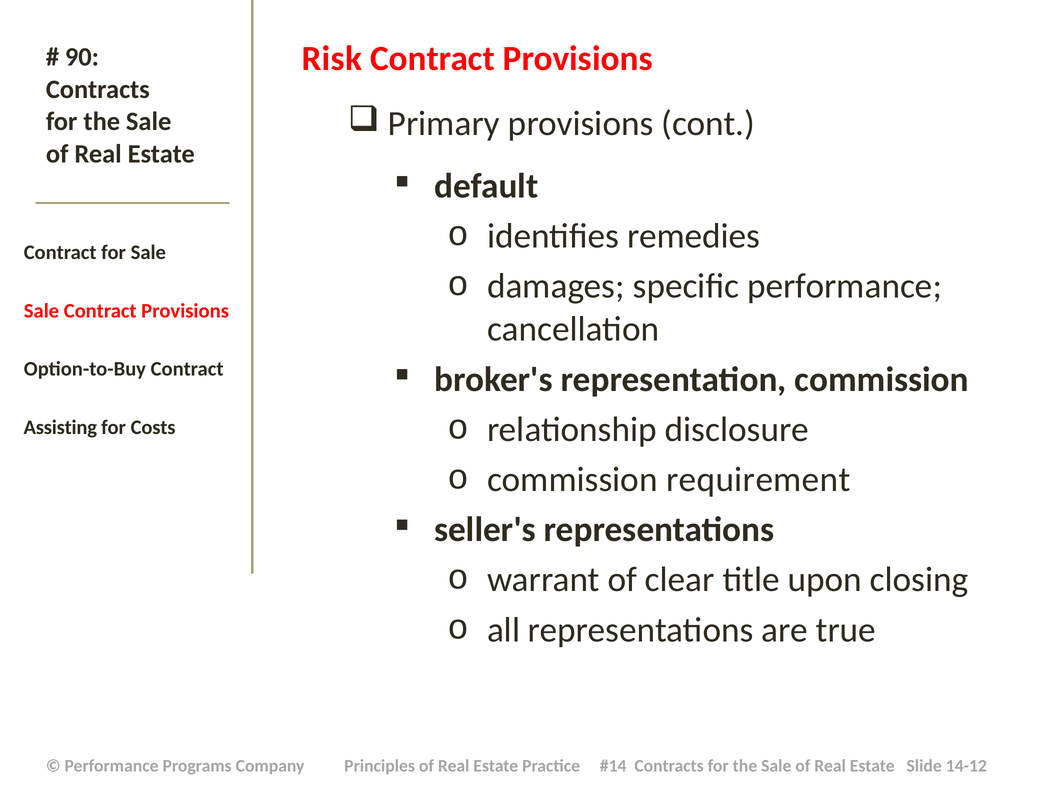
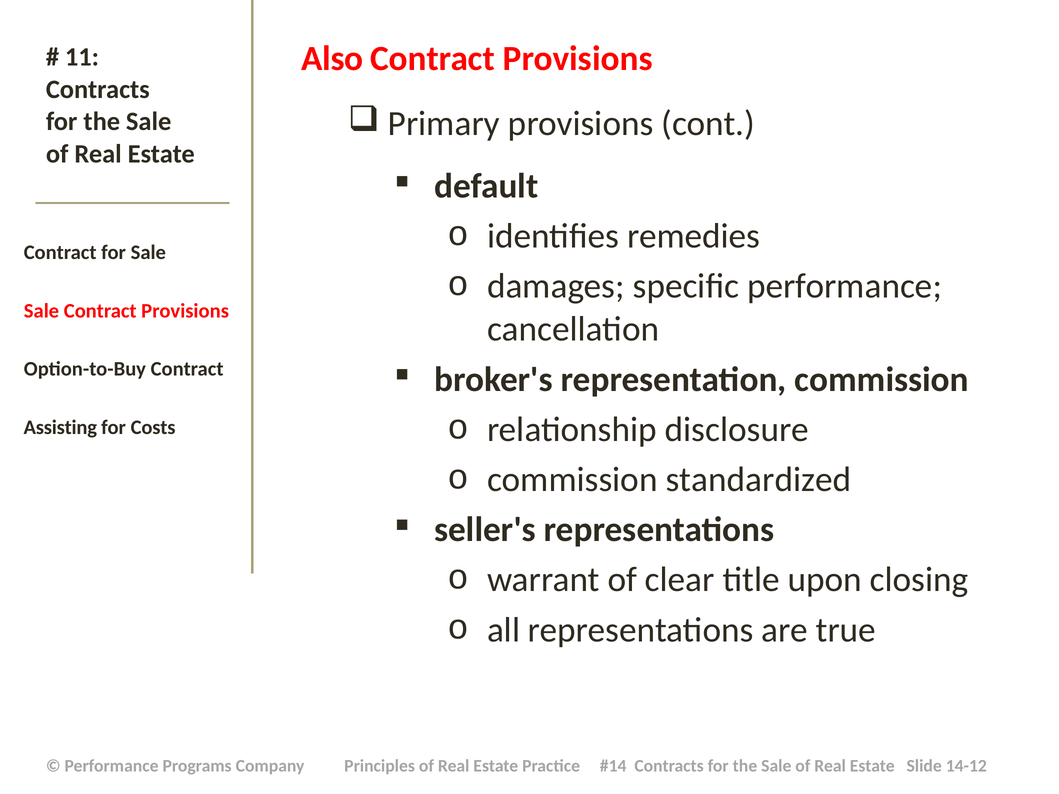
Risk: Risk -> Also
90: 90 -> 11
requirement: requirement -> standardized
